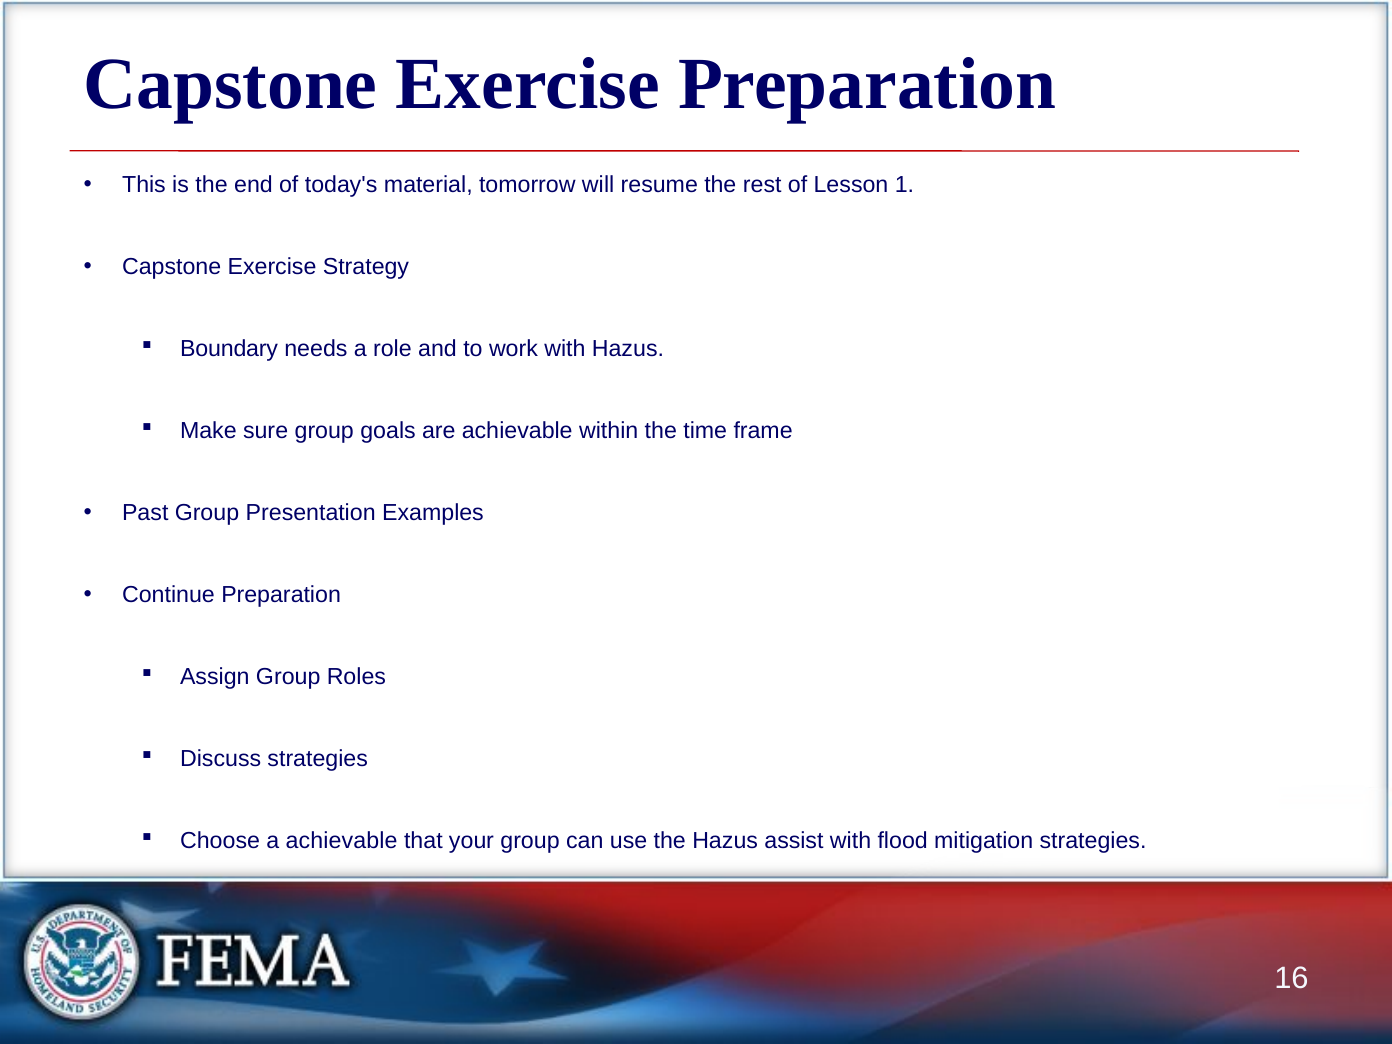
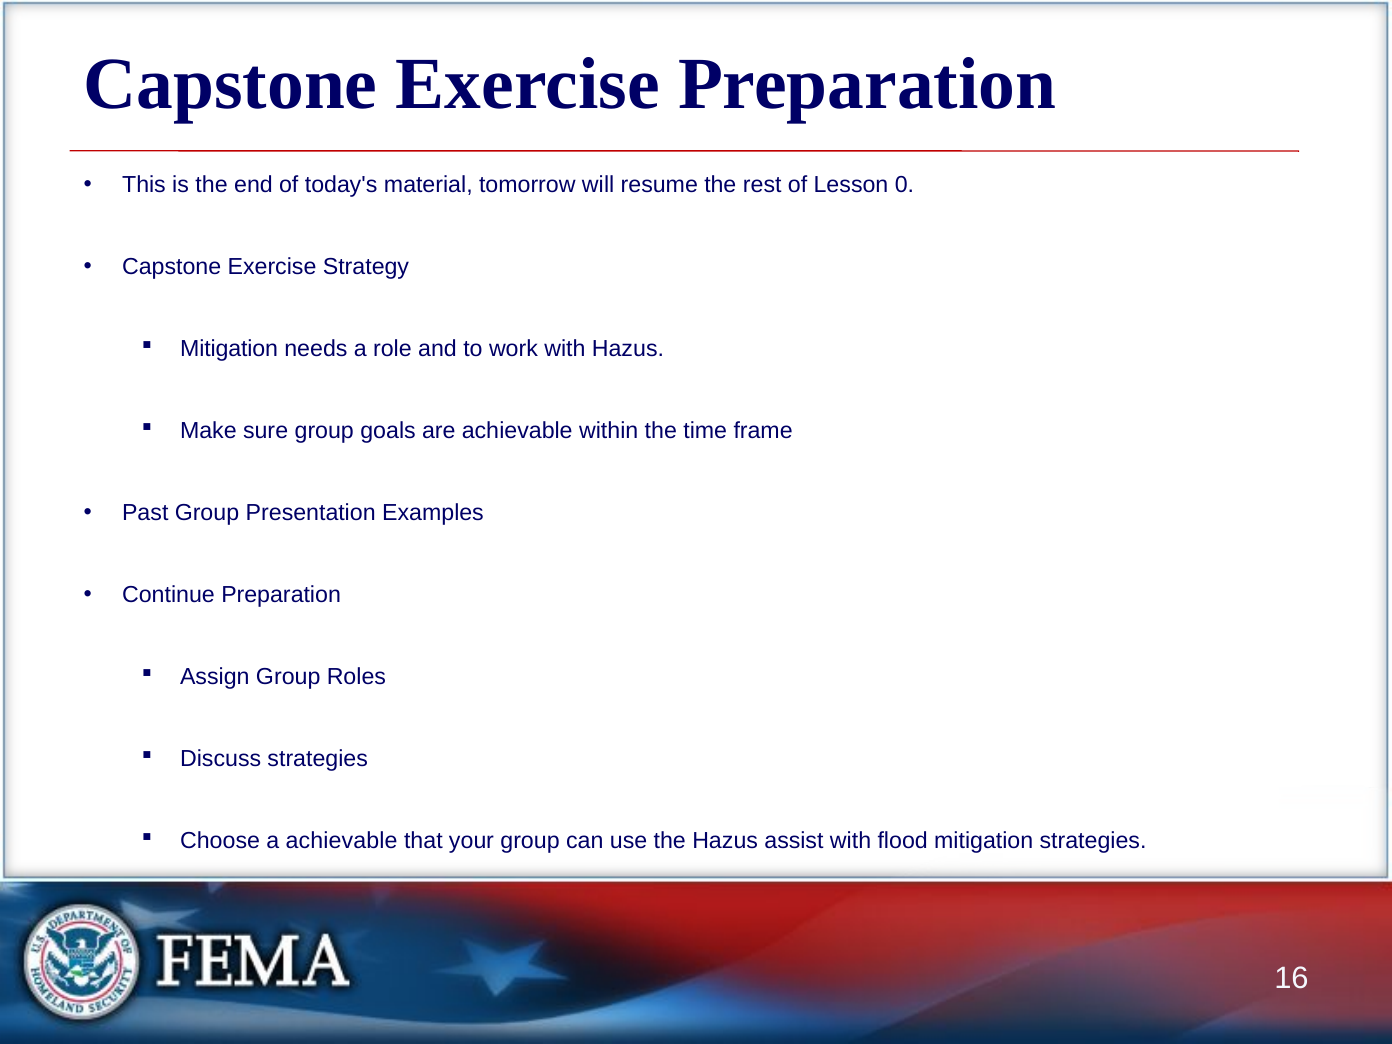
1: 1 -> 0
Boundary at (229, 349): Boundary -> Mitigation
